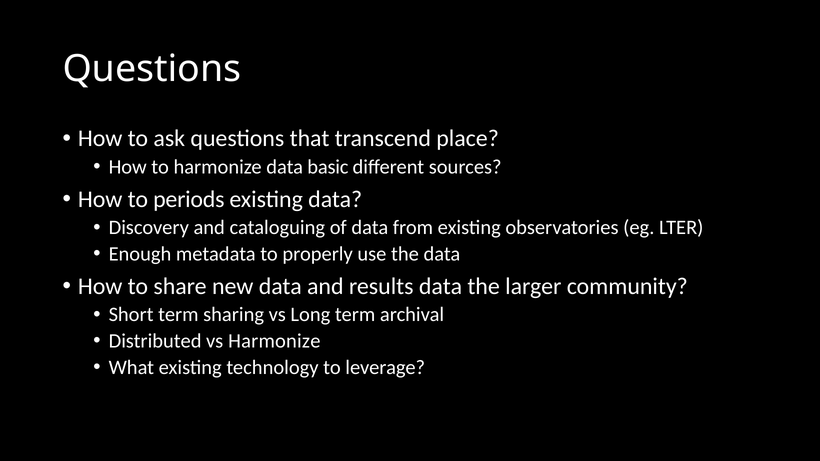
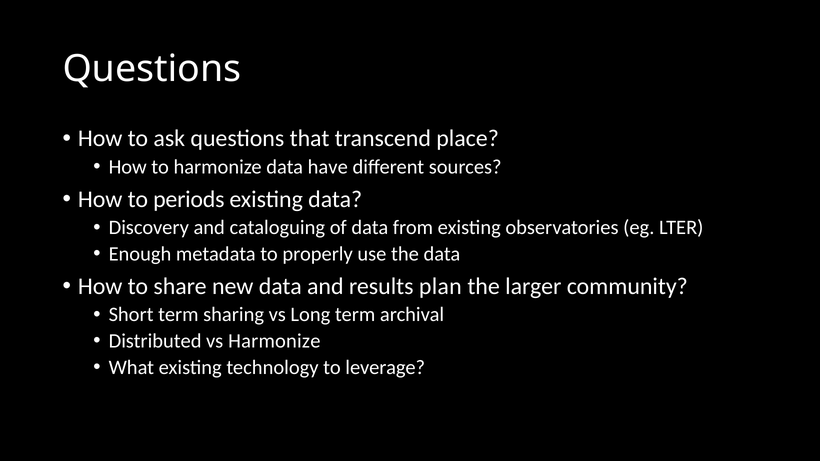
basic: basic -> have
results data: data -> plan
